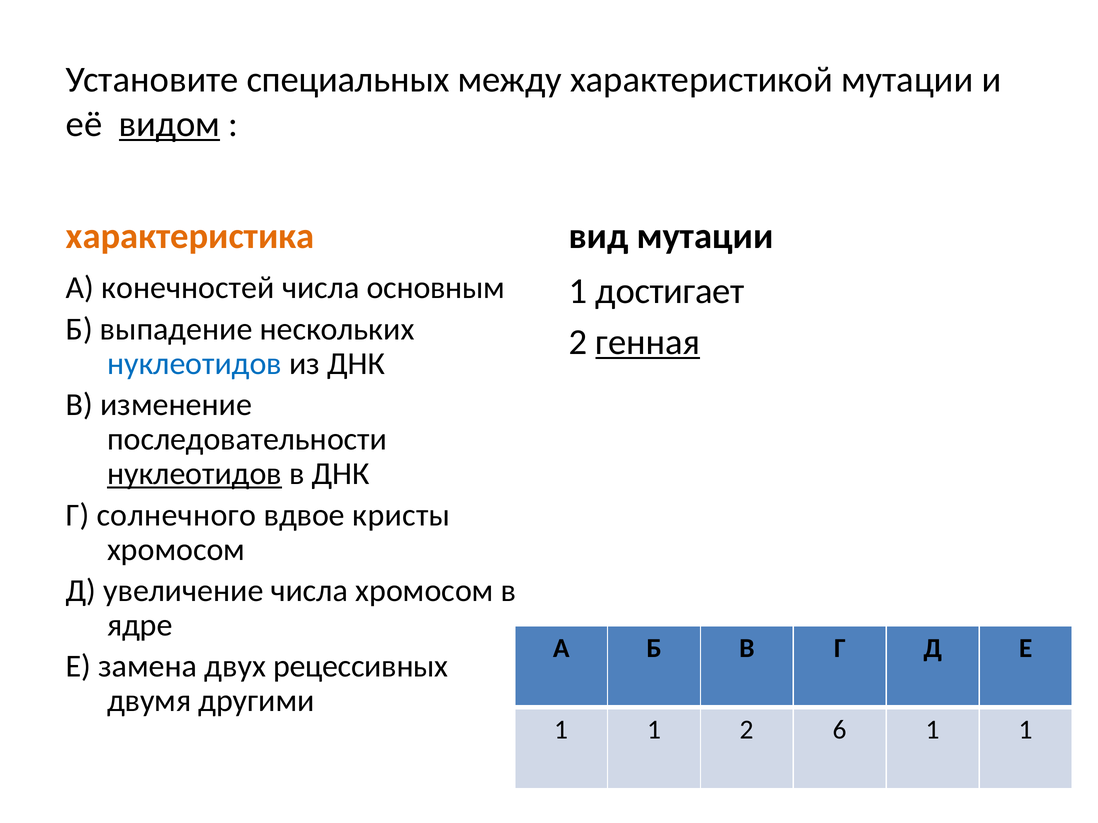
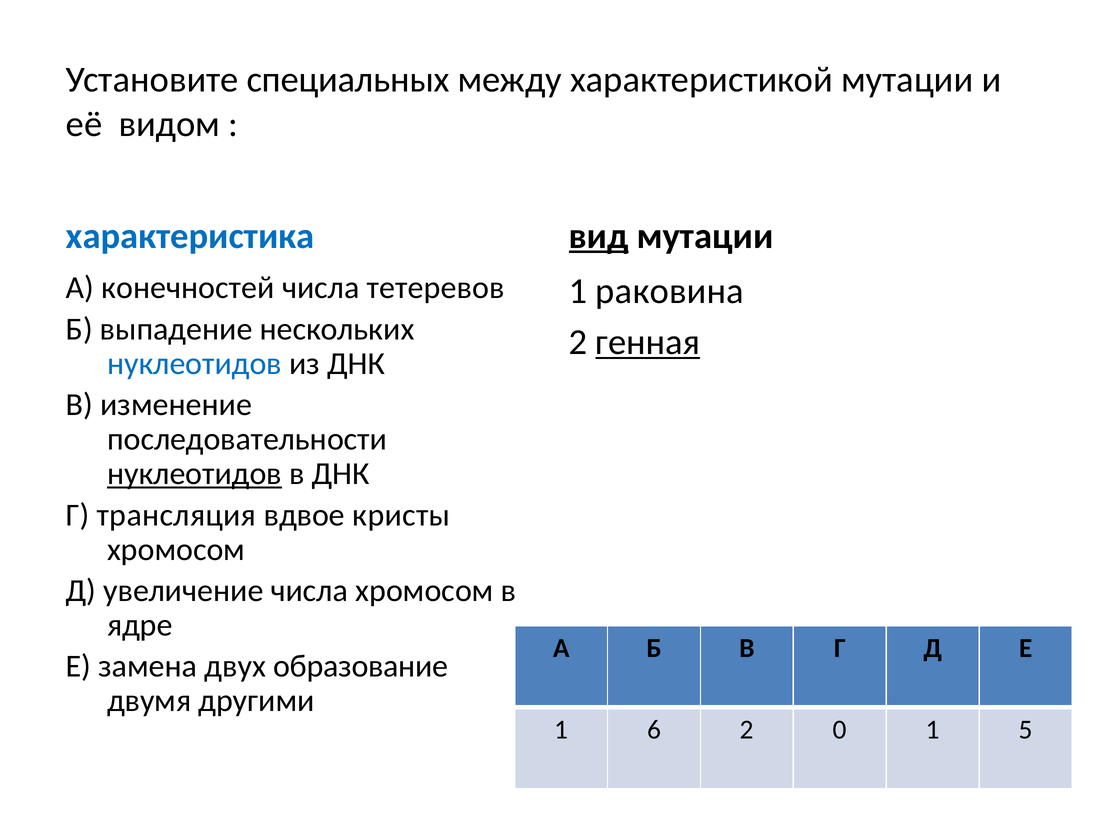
видом underline: present -> none
характеристика colour: orange -> blue
вид underline: none -> present
основным: основным -> тетеревов
достигает: достигает -> раковина
солнечного: солнечного -> трансляция
рецессивных: рецессивных -> образование
1 at (654, 730): 1 -> 6
6: 6 -> 0
1 at (1026, 730): 1 -> 5
